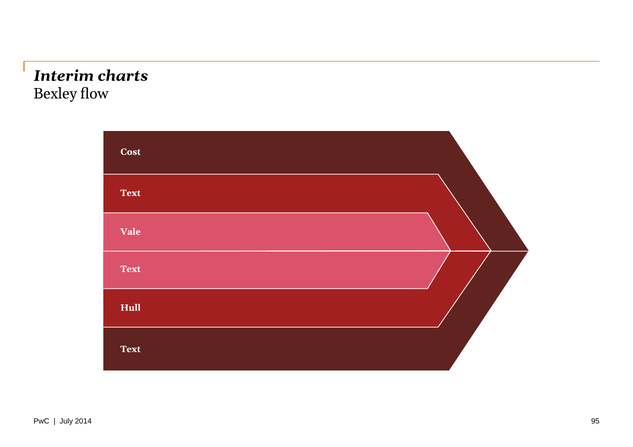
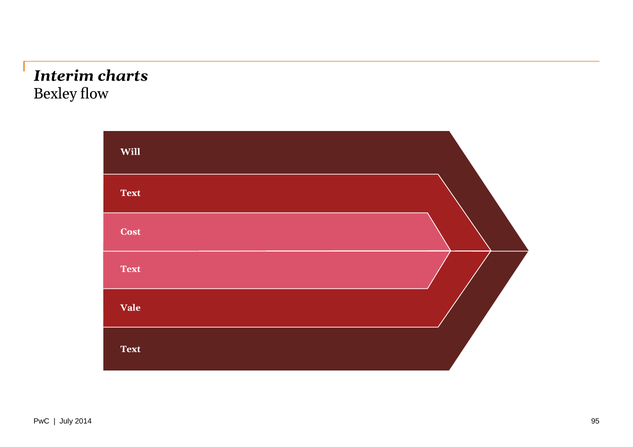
Cost: Cost -> Will
Vale: Vale -> Cost
Hull: Hull -> Vale
